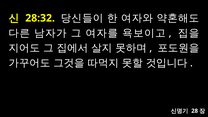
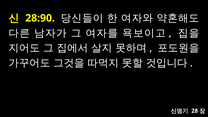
28:32: 28:32 -> 28:90
